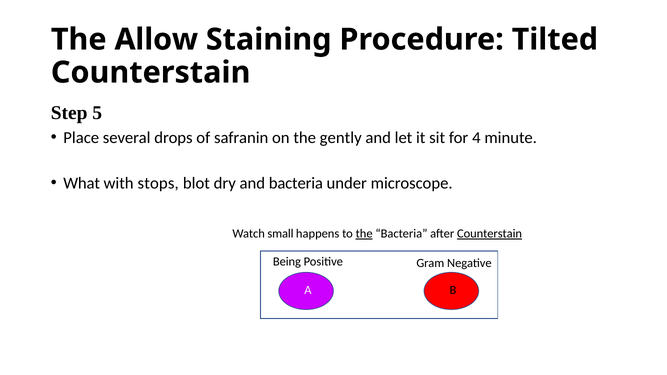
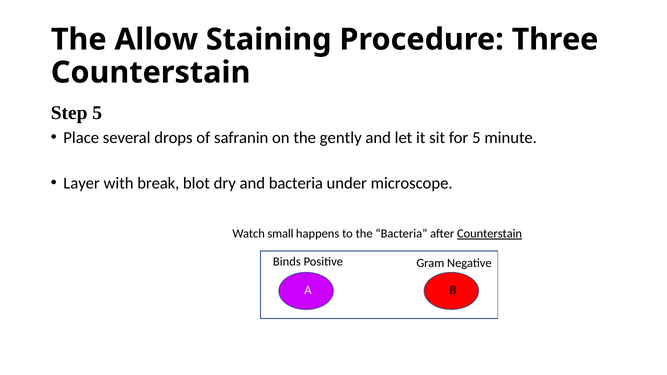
Tilted: Tilted -> Three
for 4: 4 -> 5
What: What -> Layer
stops: stops -> break
the at (364, 234) underline: present -> none
Being: Being -> Binds
